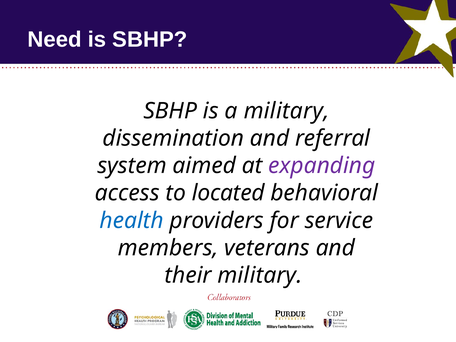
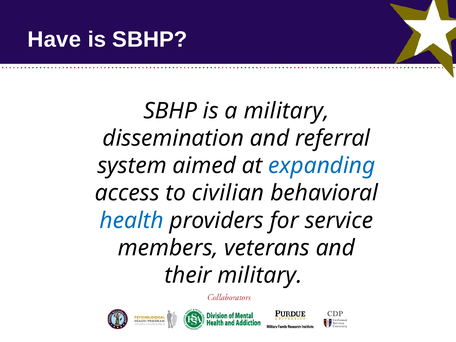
Need: Need -> Have
expanding colour: purple -> blue
located: located -> civilian
